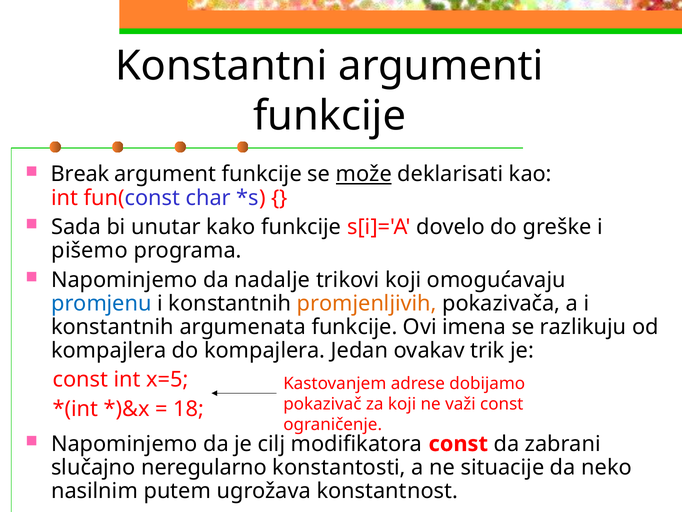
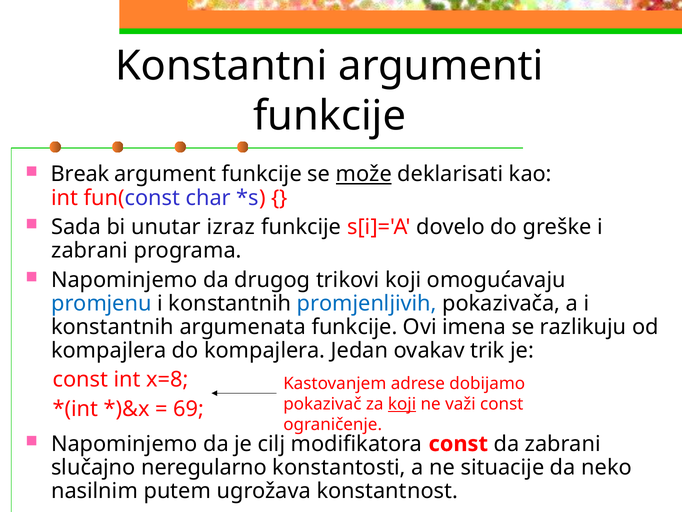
kako: kako -> izraz
pišemo at (90, 250): pišemo -> zabrani
nadalje: nadalje -> drugog
promjenljivih colour: orange -> blue
x=5: x=5 -> x=8
koji at (402, 404) underline: none -> present
18: 18 -> 69
